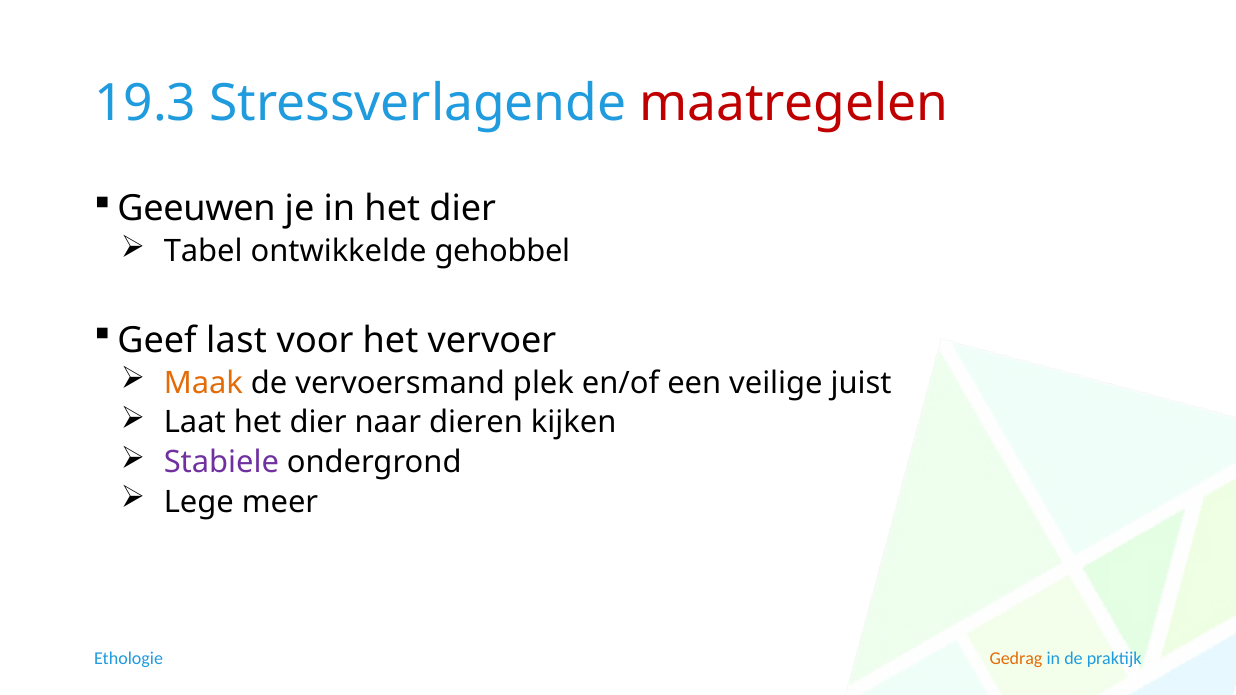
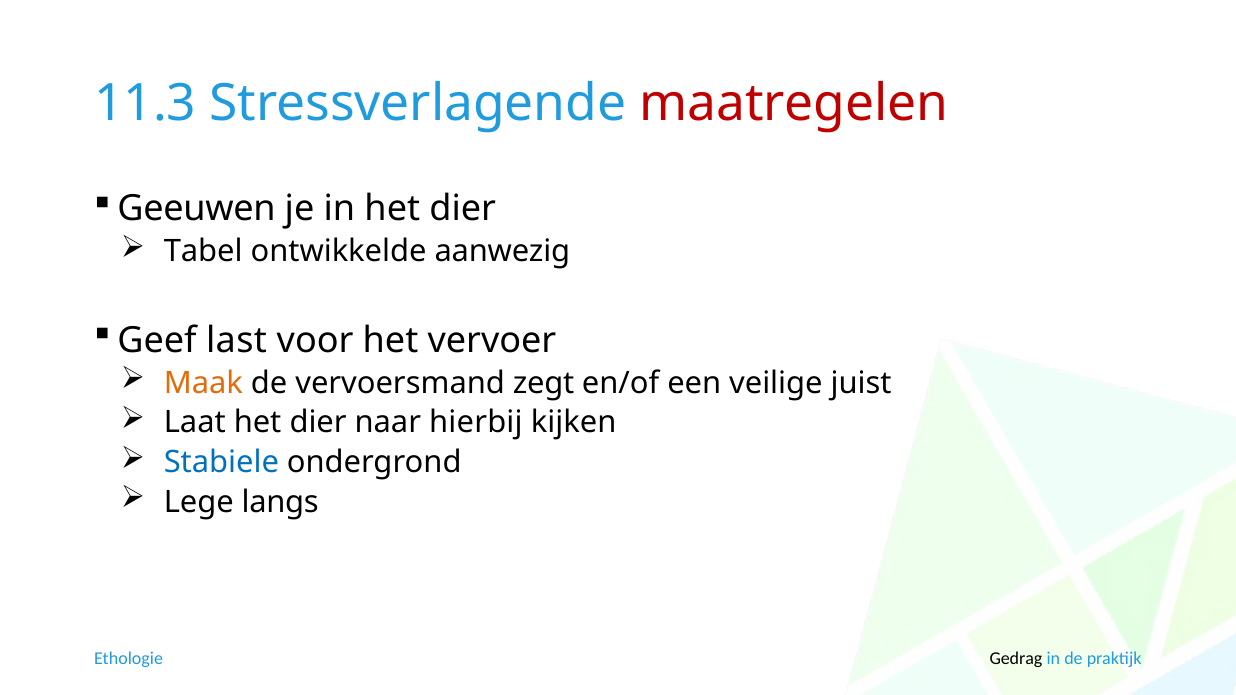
19.3: 19.3 -> 11.3
gehobbel: gehobbel -> aanwezig
plek: plek -> zegt
dieren: dieren -> hierbij
Stabiele colour: purple -> blue
meer: meer -> langs
Gedrag colour: orange -> black
